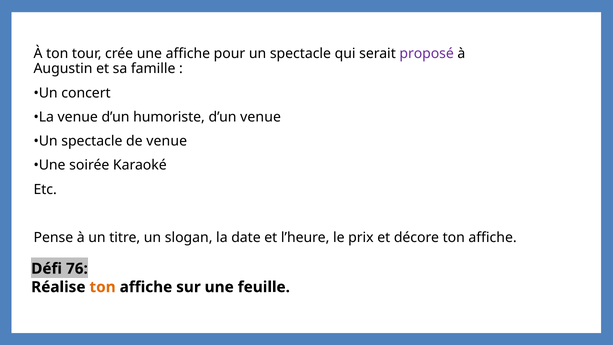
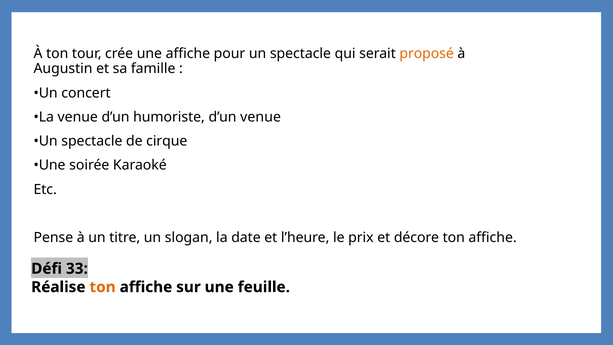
proposé colour: purple -> orange
de venue: venue -> cirque
76: 76 -> 33
